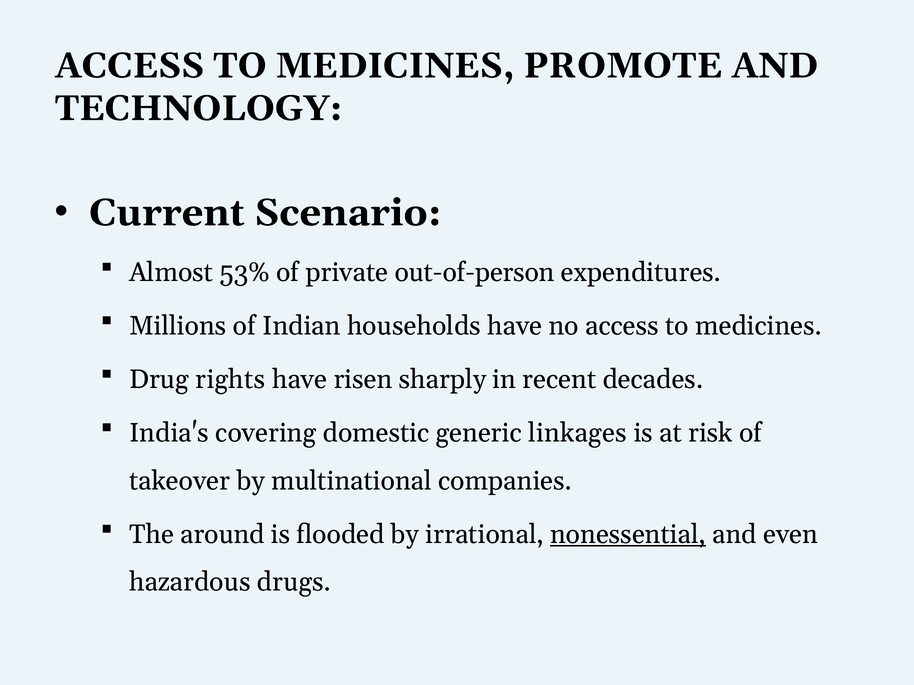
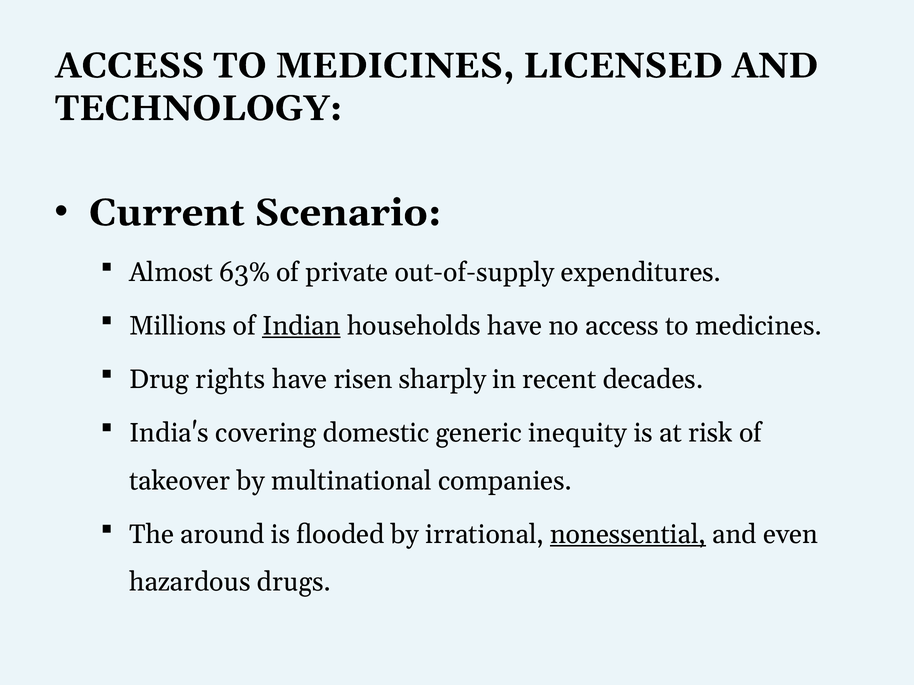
PROMOTE: PROMOTE -> LICENSED
53%: 53% -> 63%
out-of-person: out-of-person -> out-of-supply
Indian underline: none -> present
linkages: linkages -> inequity
